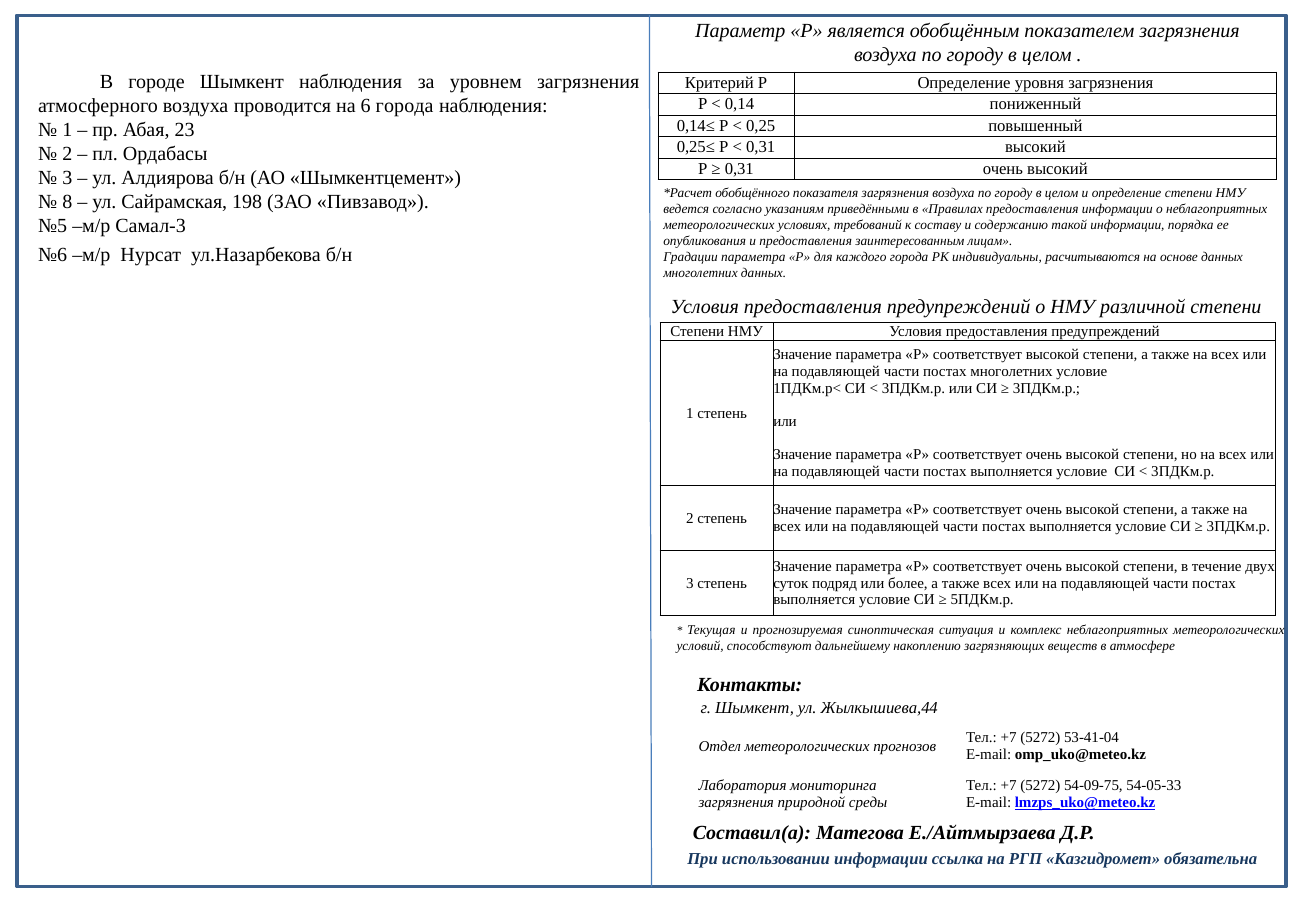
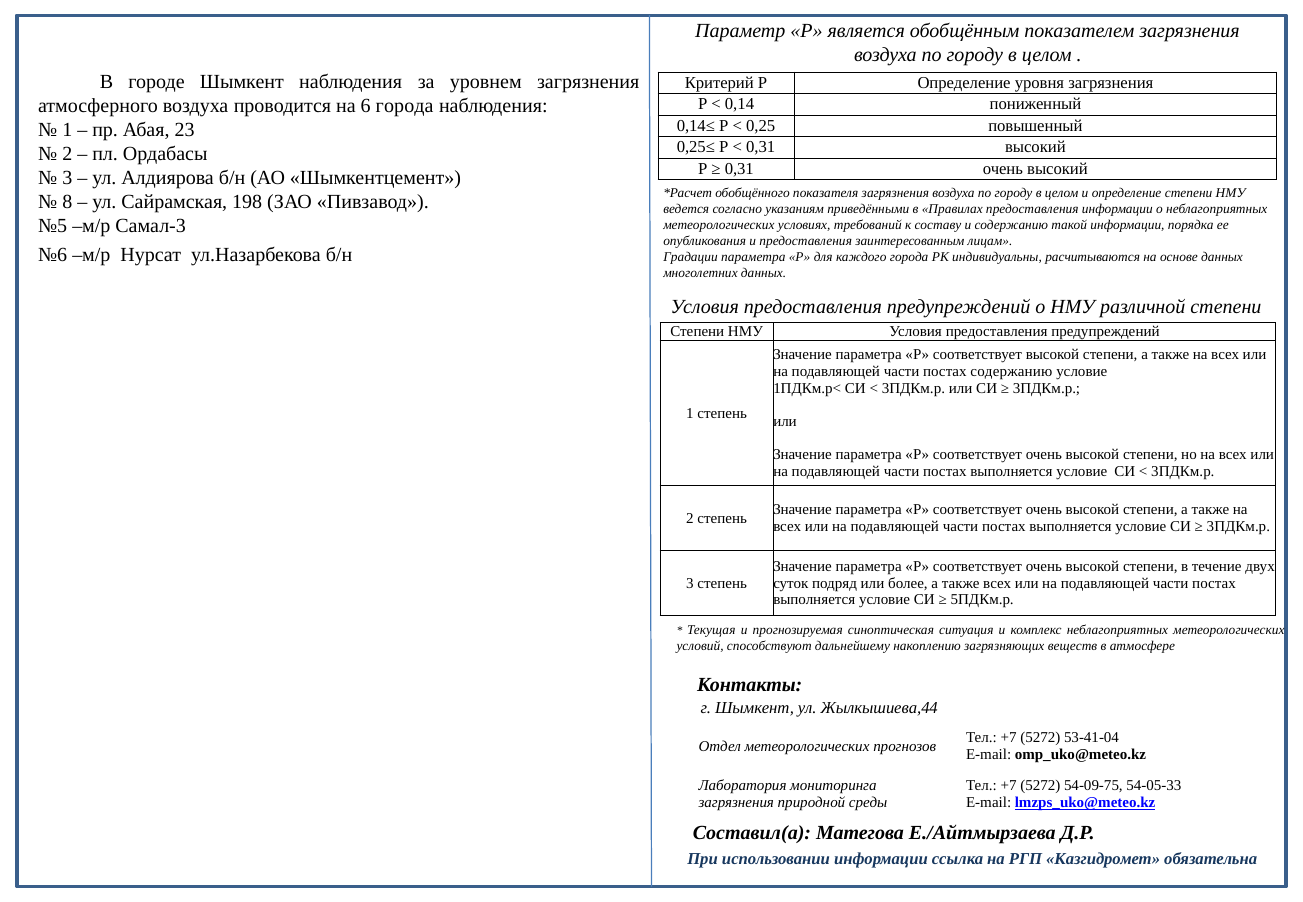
постах многолетних: многолетних -> содержанию
